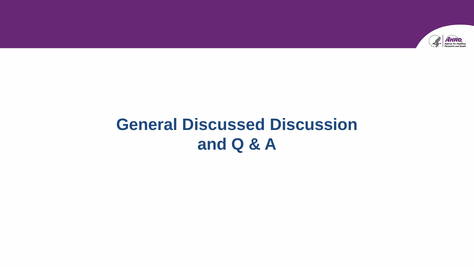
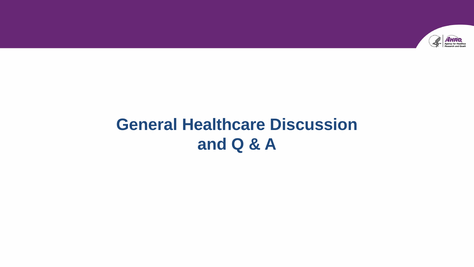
Discussed: Discussed -> Healthcare
